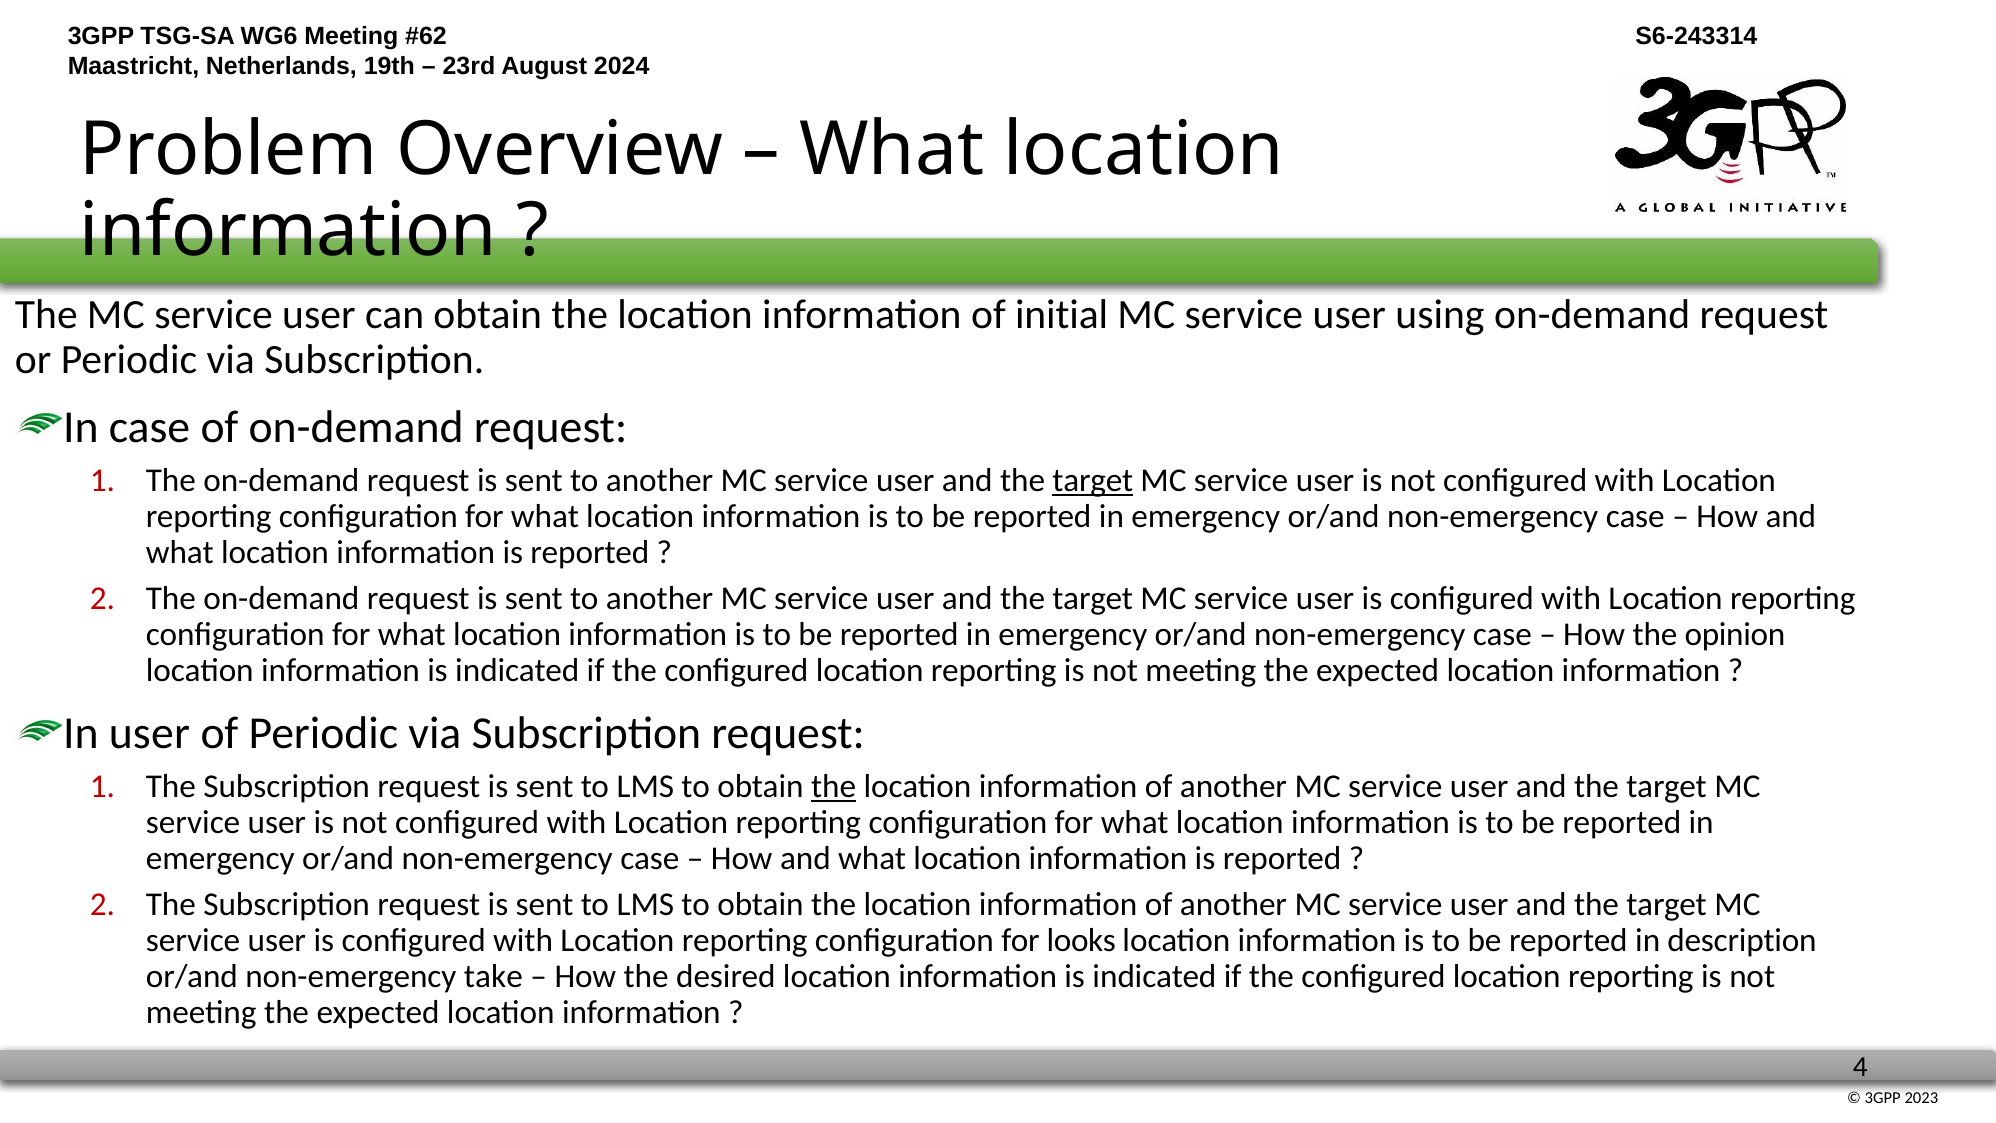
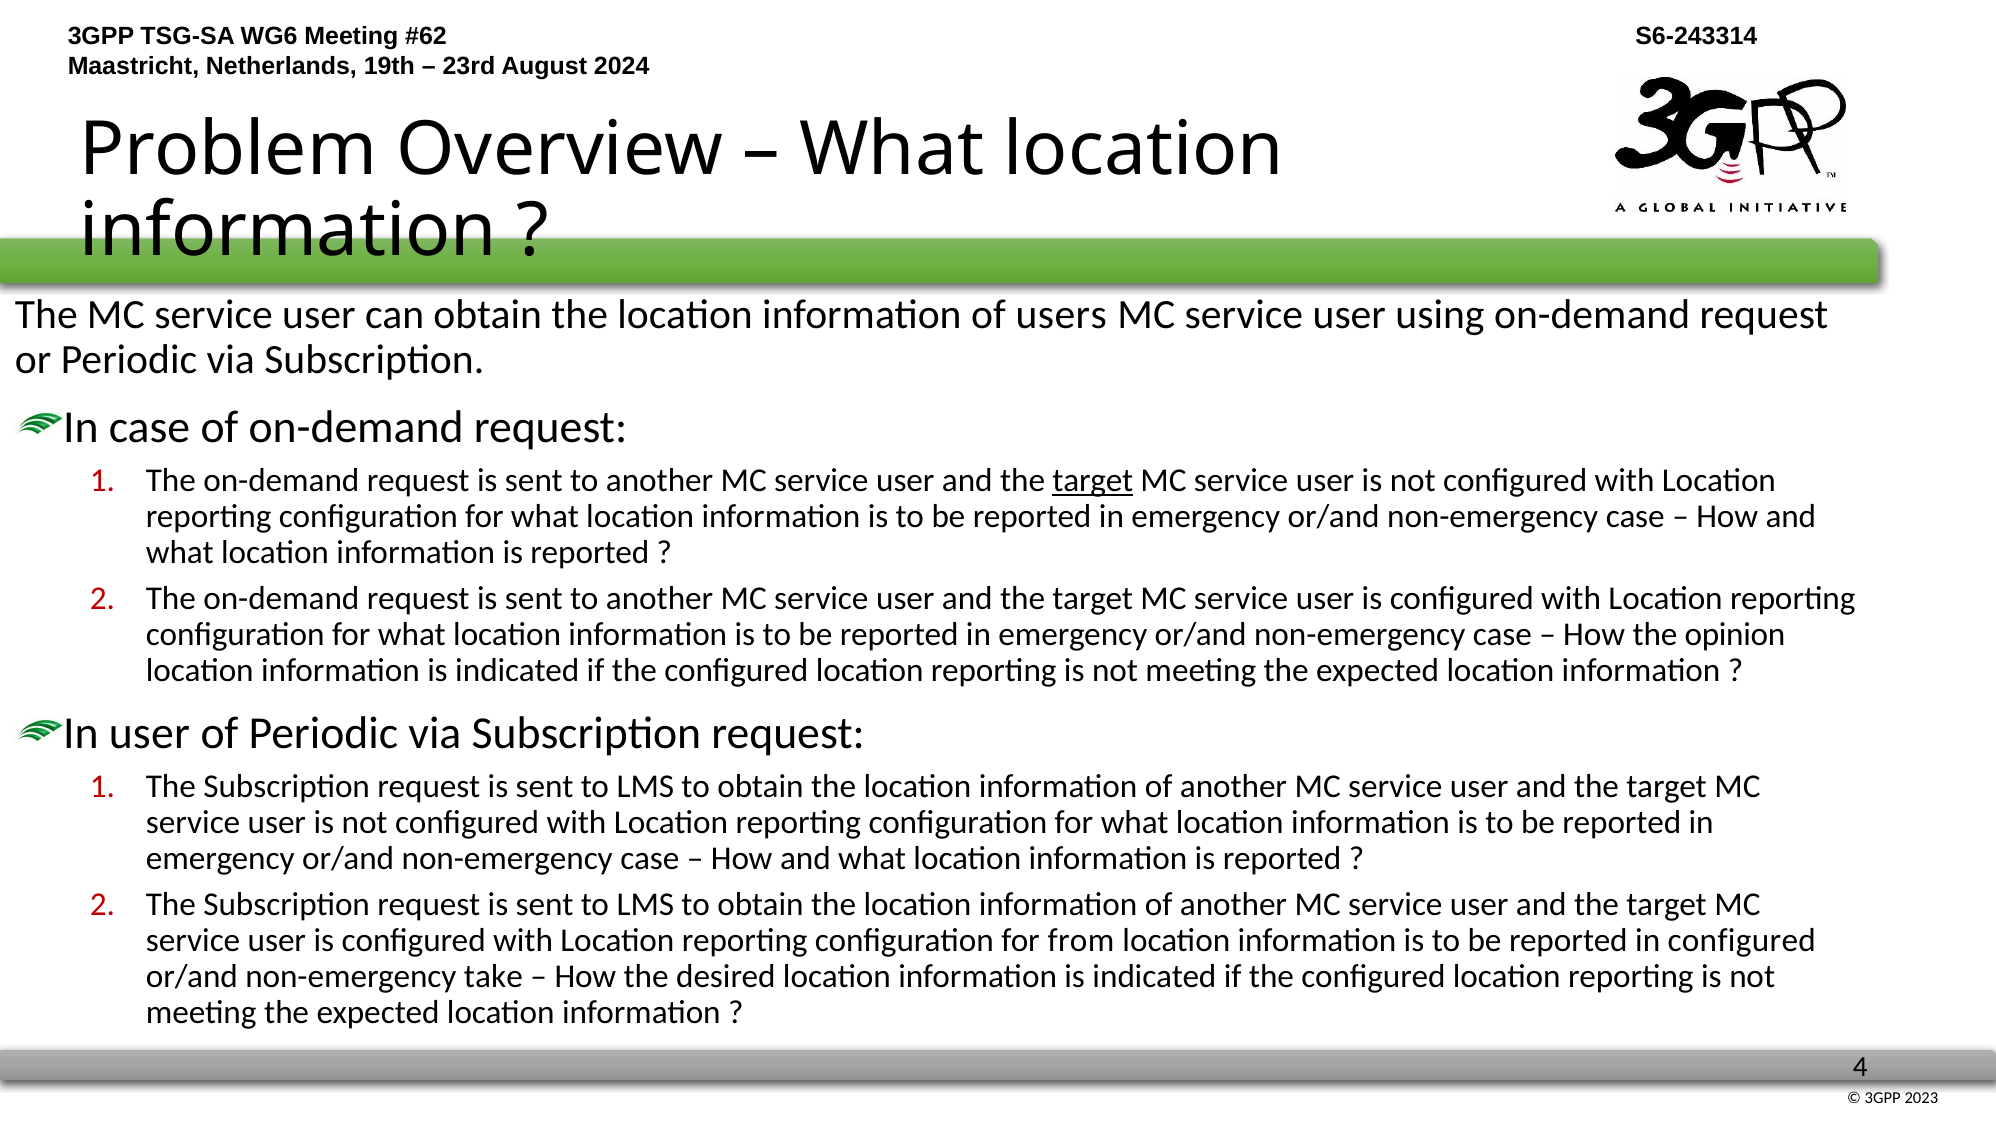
initial: initial -> users
the at (834, 787) underline: present -> none
looks: looks -> from
in description: description -> configured
